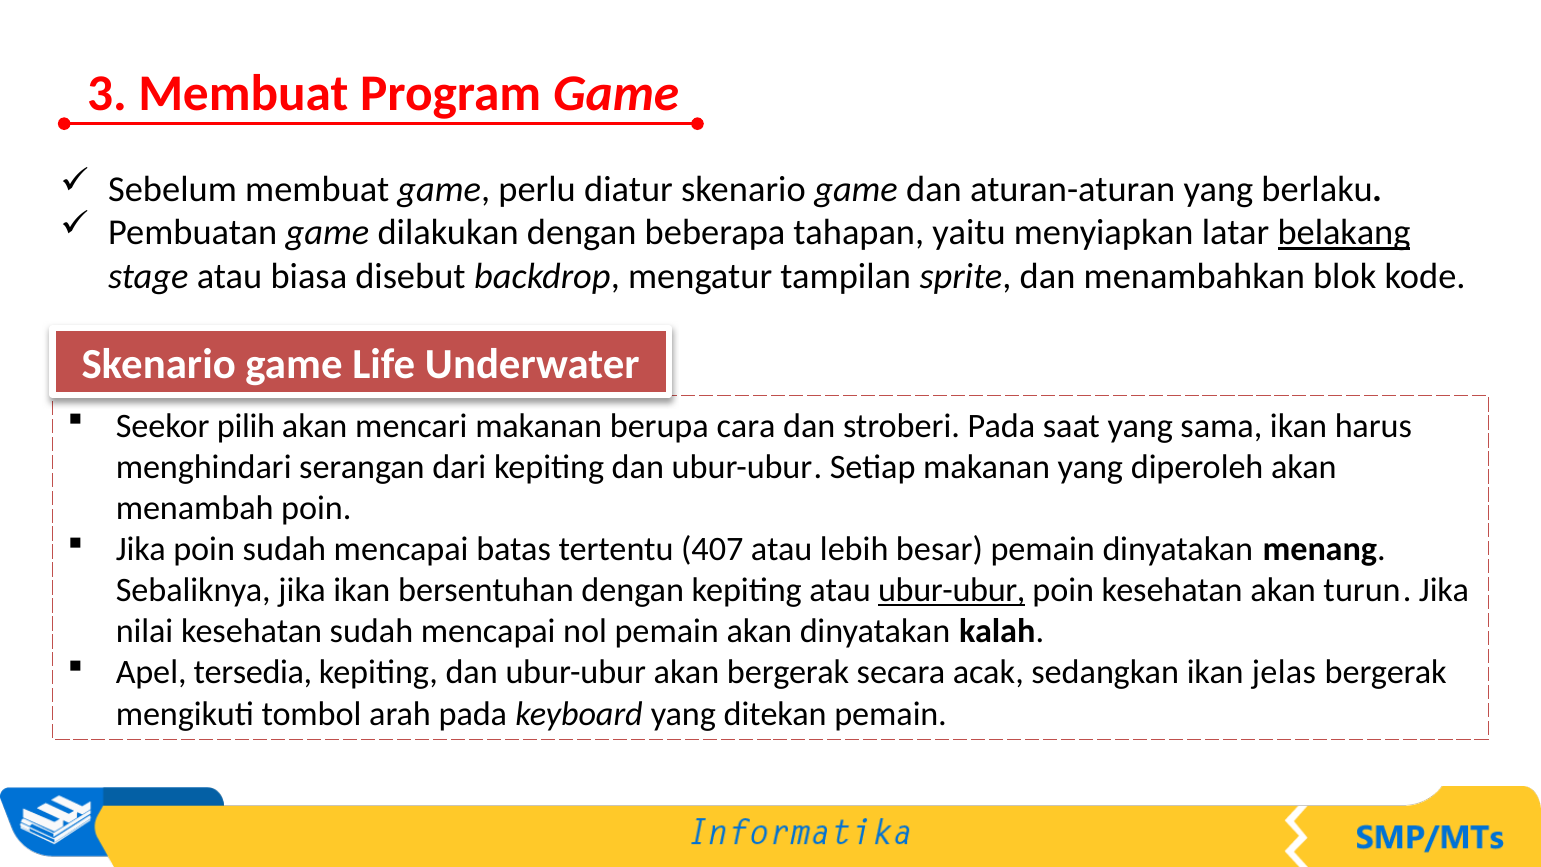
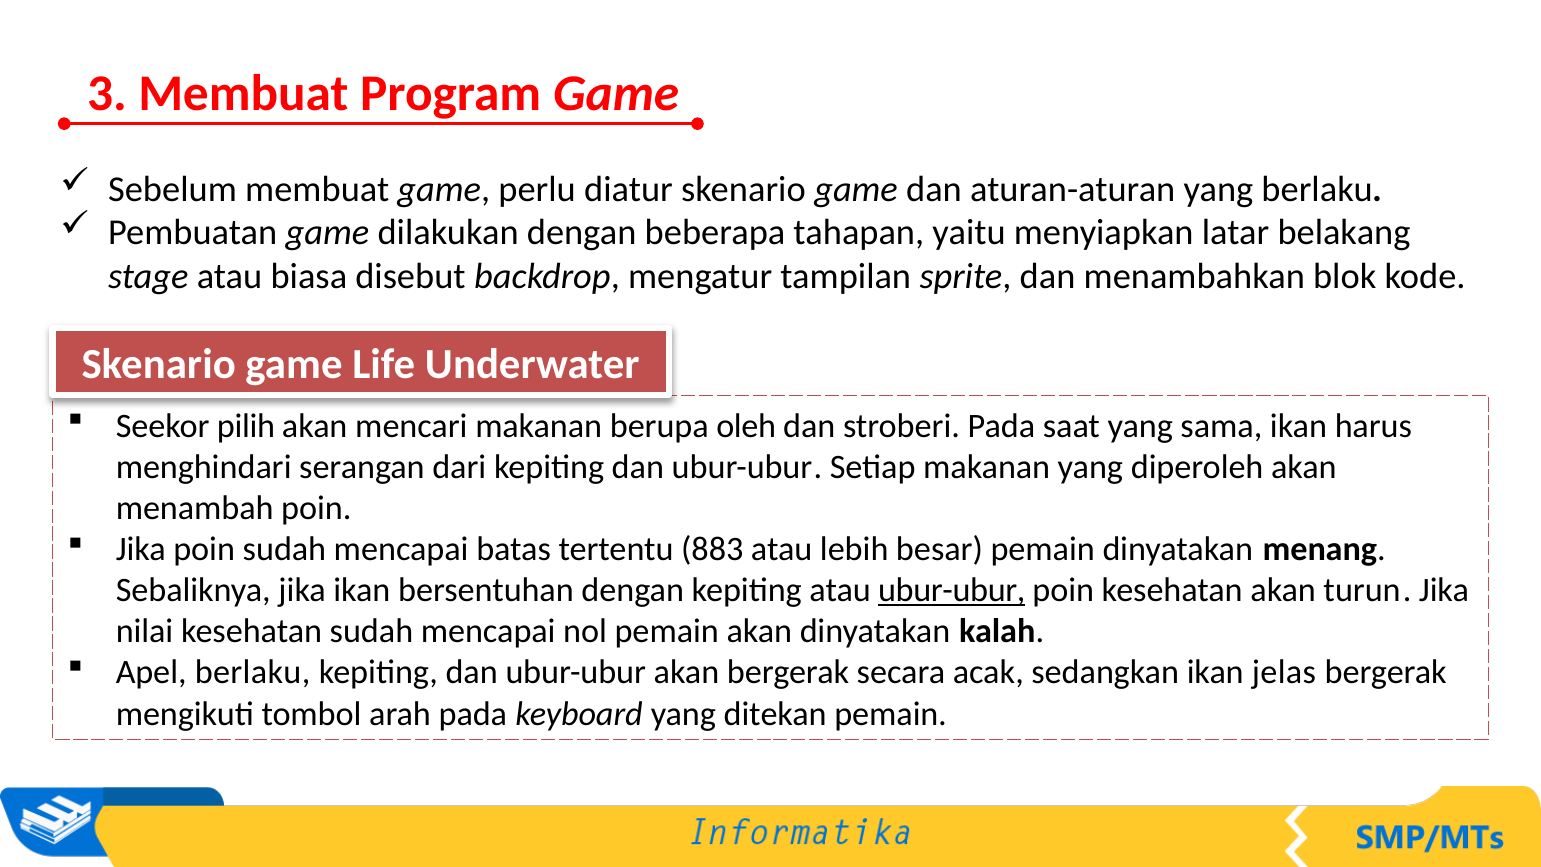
belakang underline: present -> none
cara: cara -> oleh
407: 407 -> 883
Apel tersedia: tersedia -> berlaku
